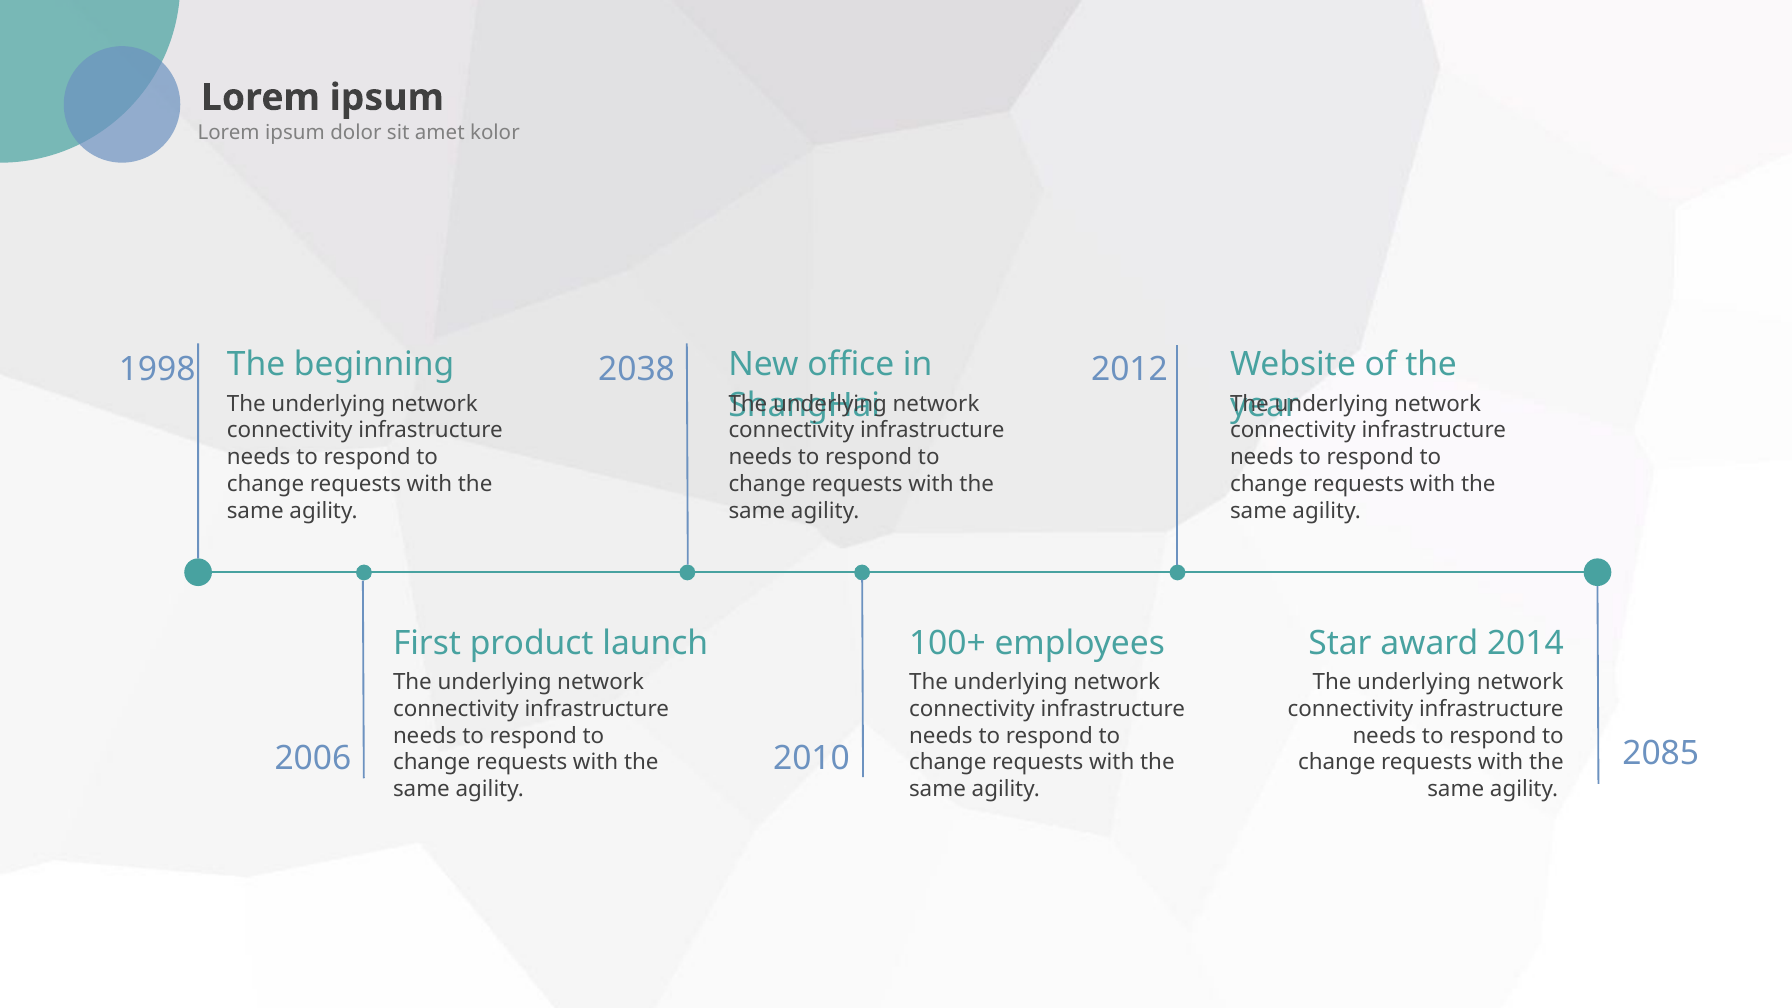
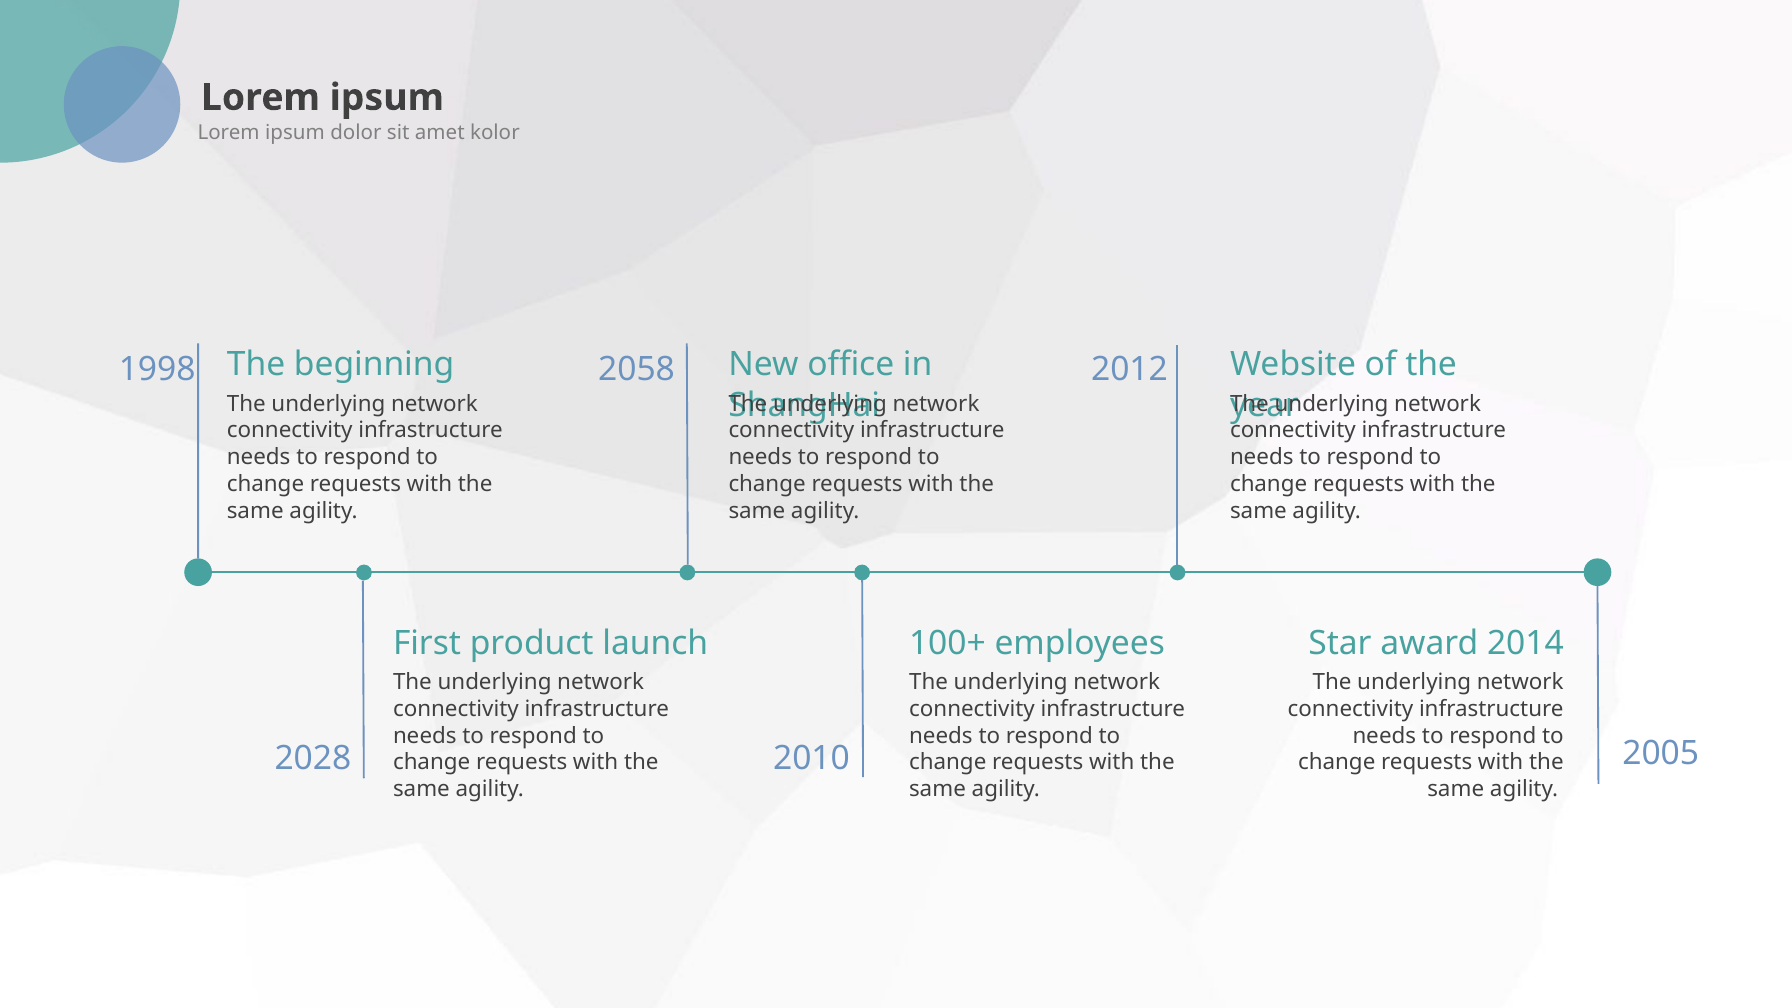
2038: 2038 -> 2058
2085: 2085 -> 2005
2006: 2006 -> 2028
